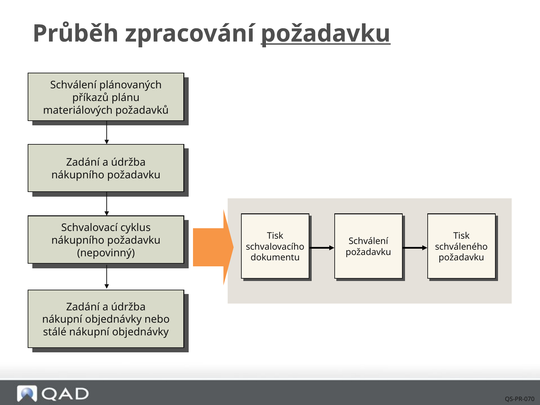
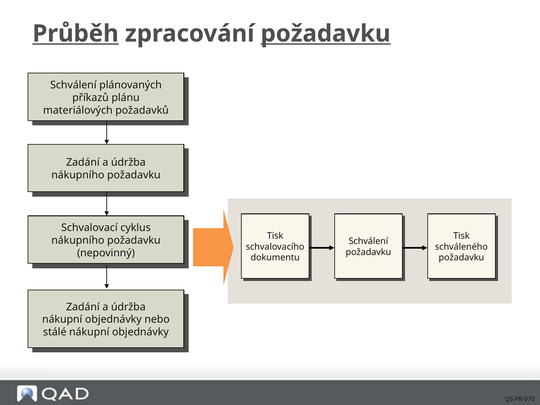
Průběh underline: none -> present
